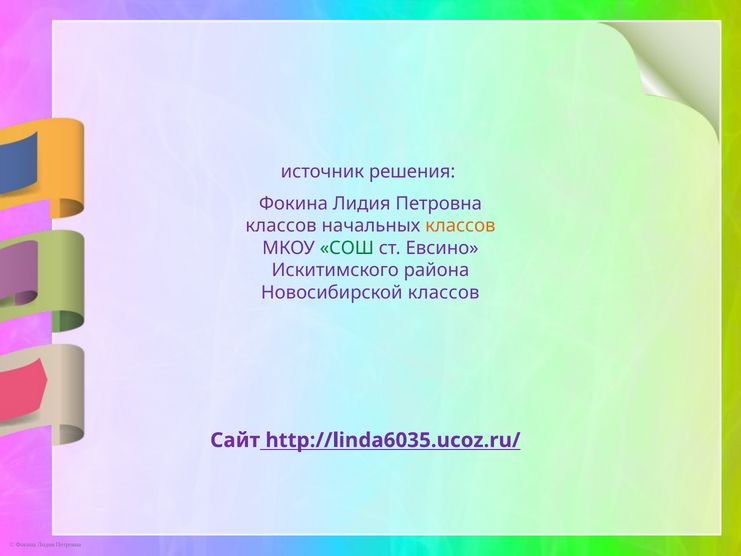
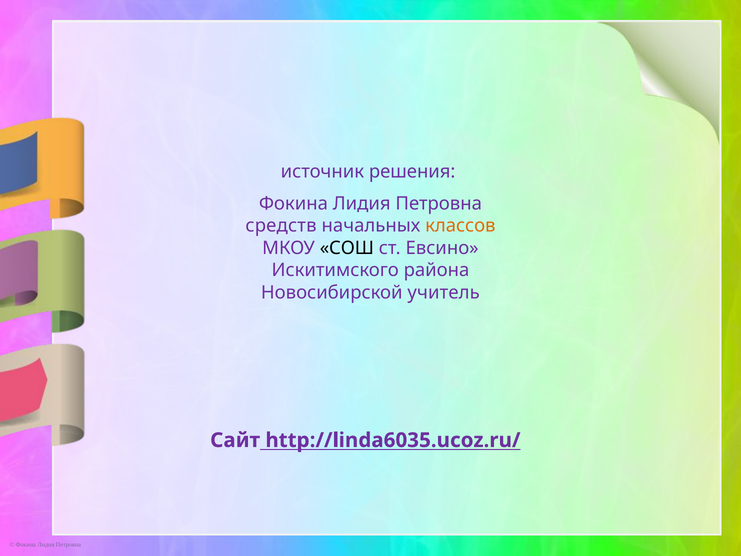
классов at (281, 226): классов -> средств
СОШ colour: green -> black
Новосибирской классов: классов -> учитель
